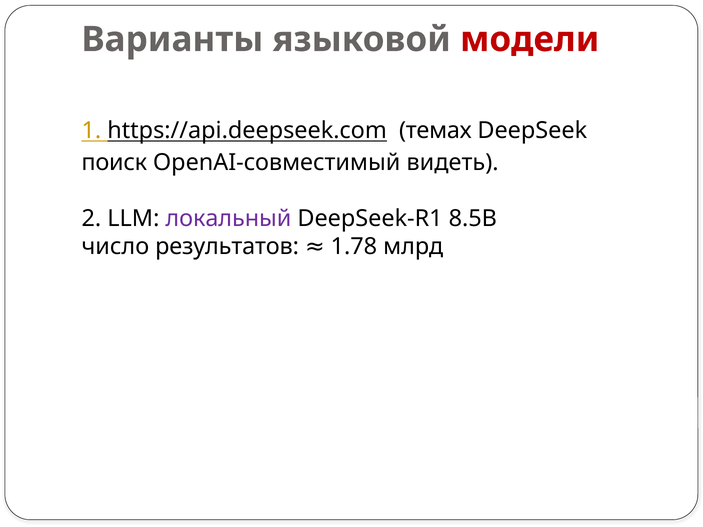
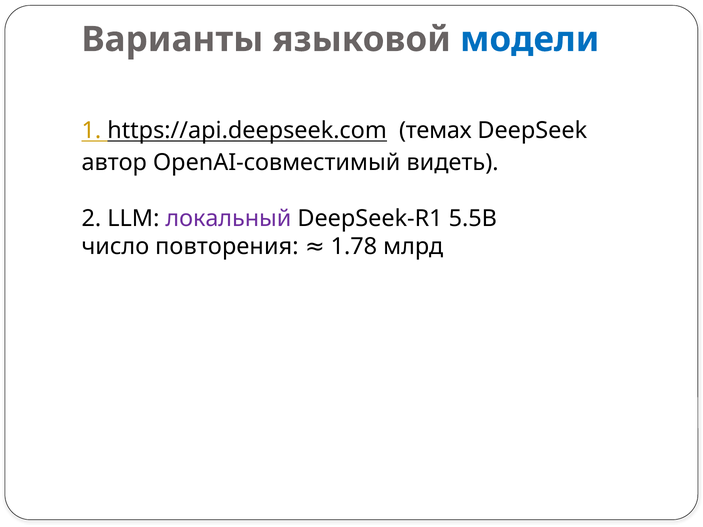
модели colour: red -> blue
поиск: поиск -> автор
8.5B: 8.5B -> 5.5B
результатов: результатов -> повторения
